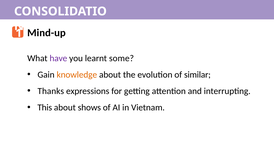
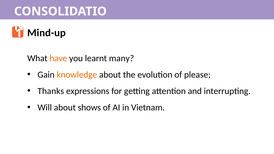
have colour: purple -> orange
some: some -> many
similar: similar -> please
This: This -> Will
